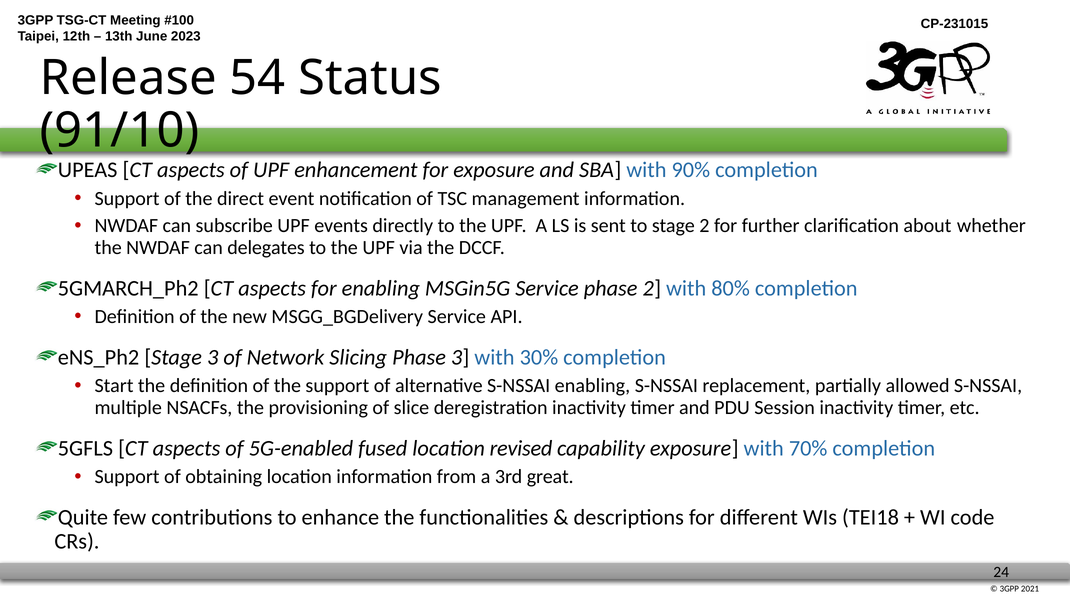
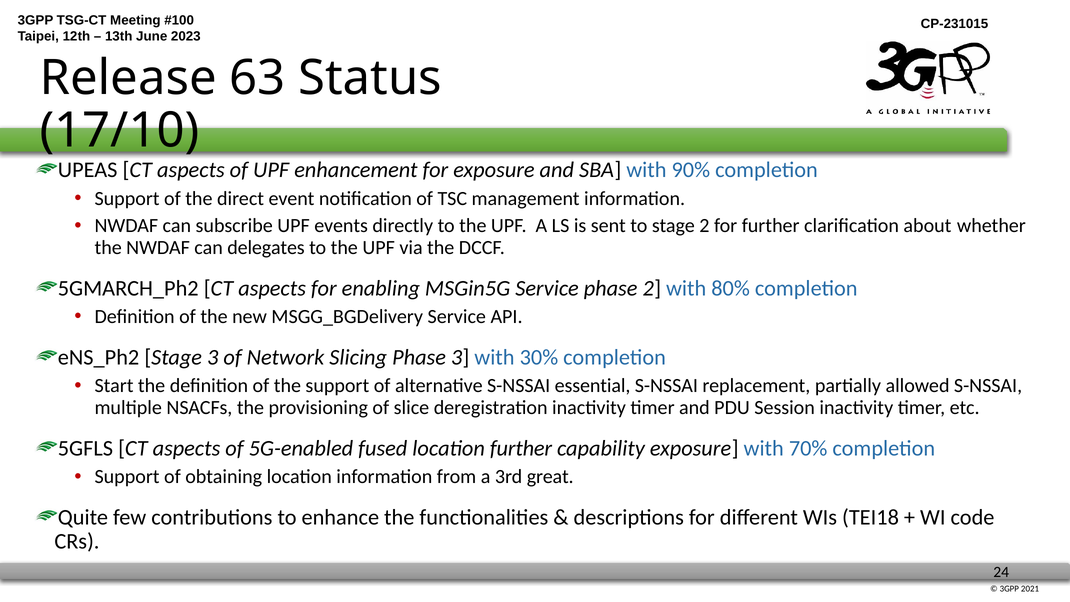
54: 54 -> 63
91/10: 91/10 -> 17/10
S-NSSAI enabling: enabling -> essential
location revised: revised -> further
